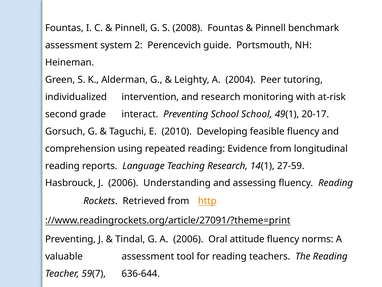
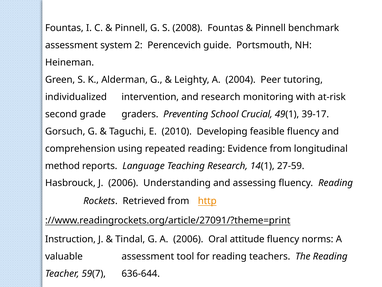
interact: interact -> graders
School School: School -> Crucial
20-17: 20-17 -> 39-17
reading at (62, 166): reading -> method
Preventing at (70, 239): Preventing -> Instruction
